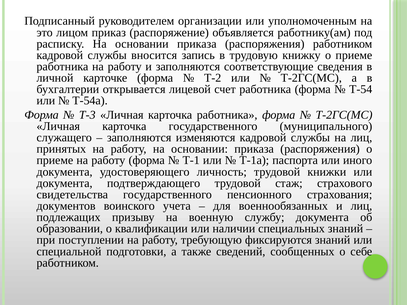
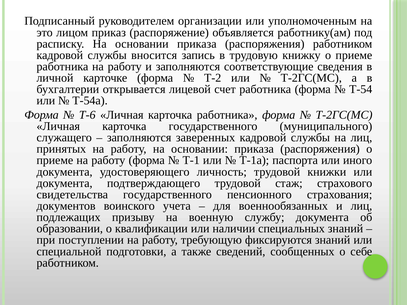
Т-3: Т-3 -> Т-6
изменяются: изменяются -> заверенных
